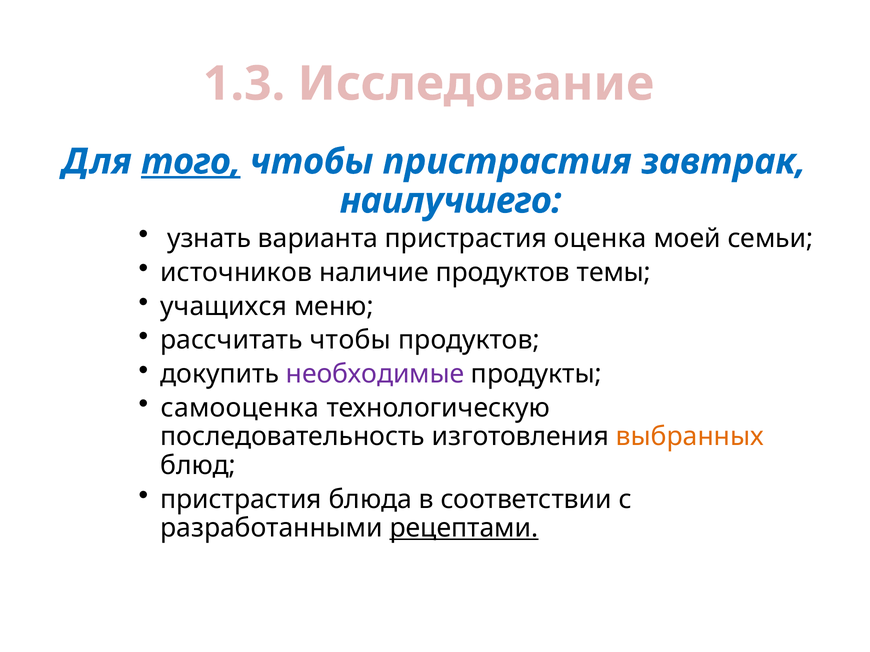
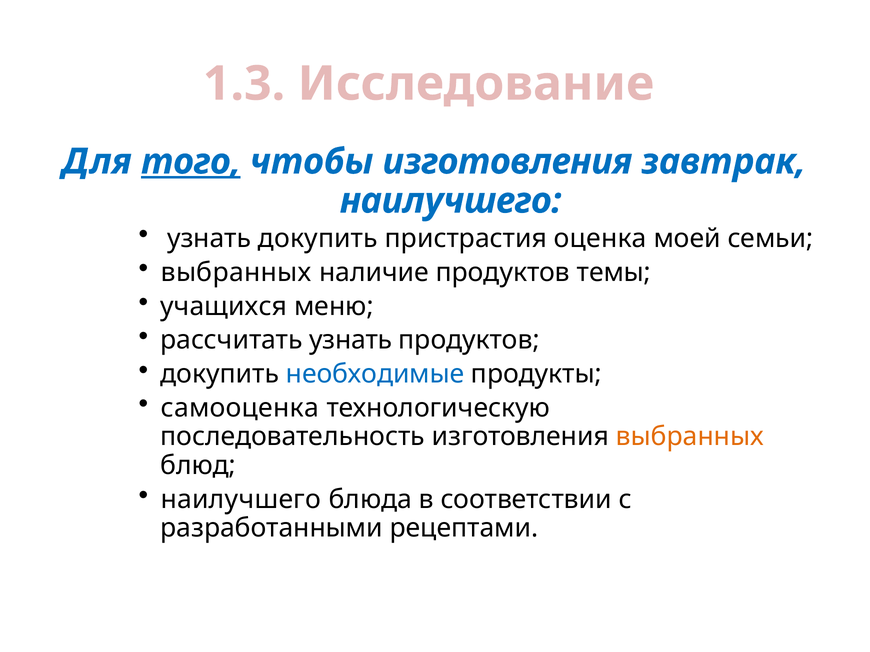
чтобы пристрастия: пристрастия -> изготовления
узнать варианта: варианта -> докупить
источников at (236, 273): источников -> выбранных
рассчитать чтобы: чтобы -> узнать
необходимые colour: purple -> blue
пристрастия at (241, 500): пристрастия -> наилучшего
рецептами underline: present -> none
